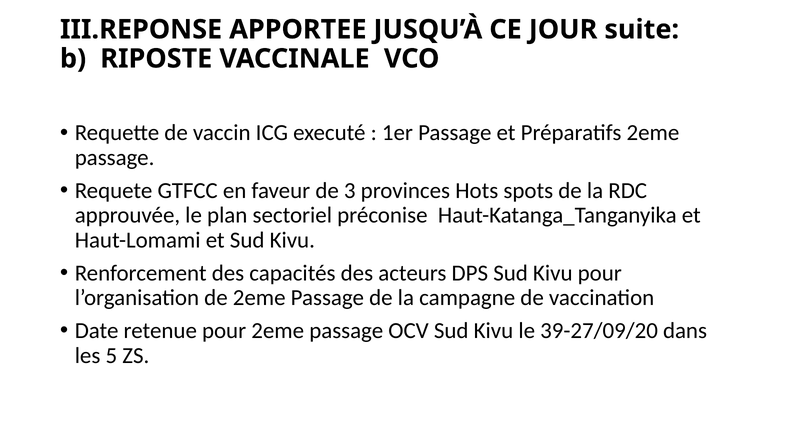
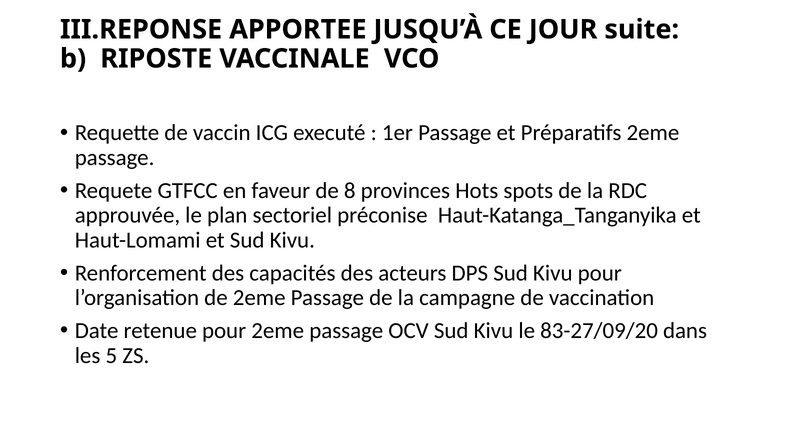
3: 3 -> 8
39-27/09/20: 39-27/09/20 -> 83-27/09/20
